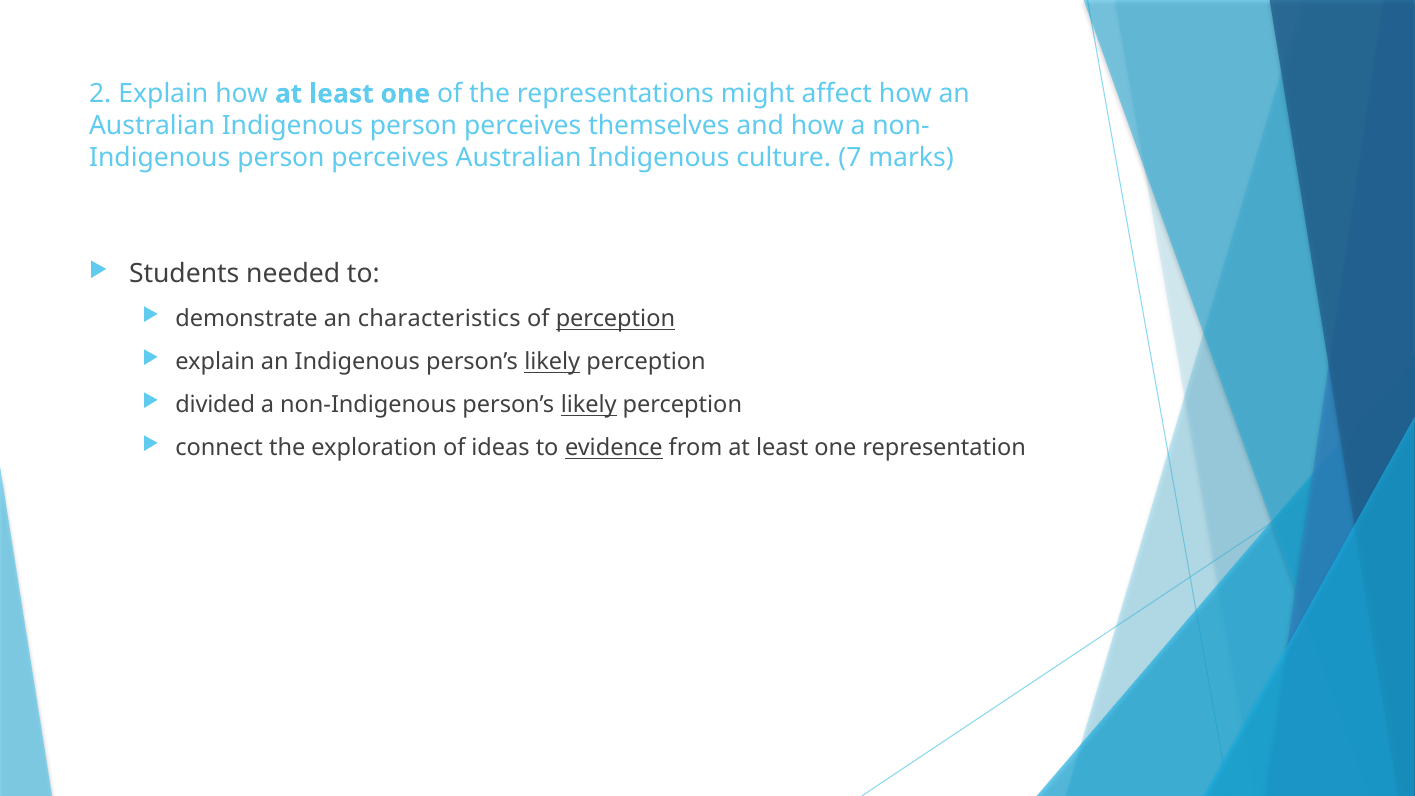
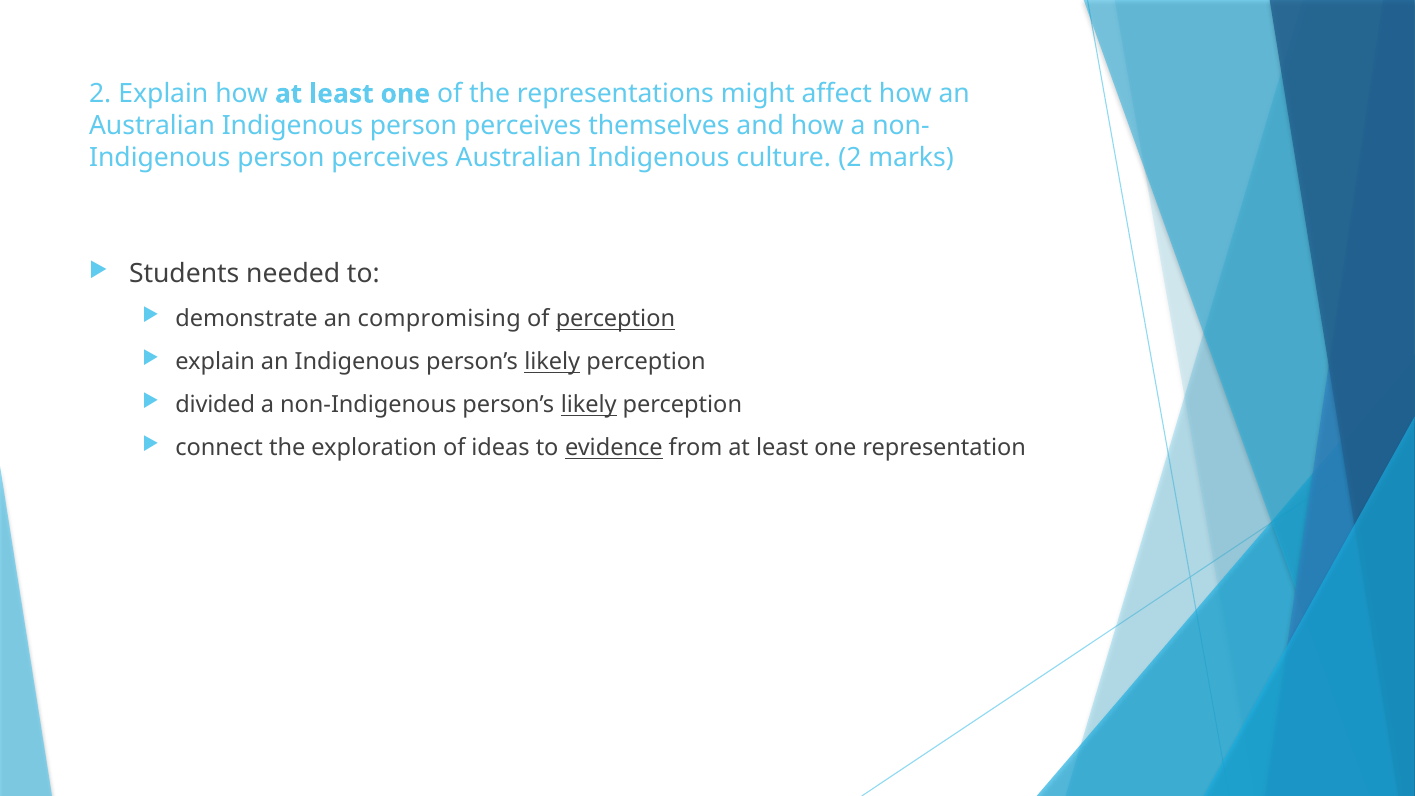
culture 7: 7 -> 2
characteristics: characteristics -> compromising
